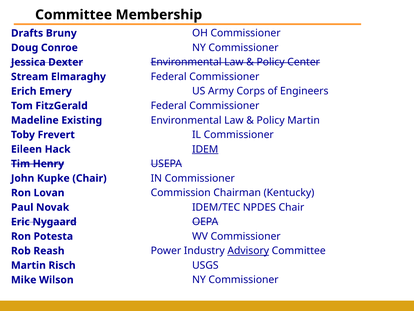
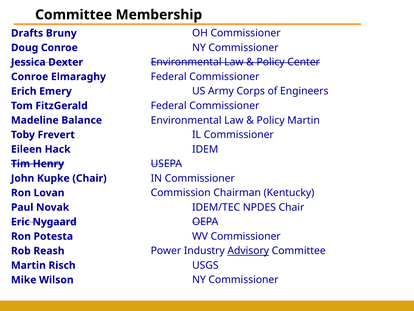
Stream at (30, 77): Stream -> Conroe
Existing: Existing -> Balance
IDEM underline: present -> none
